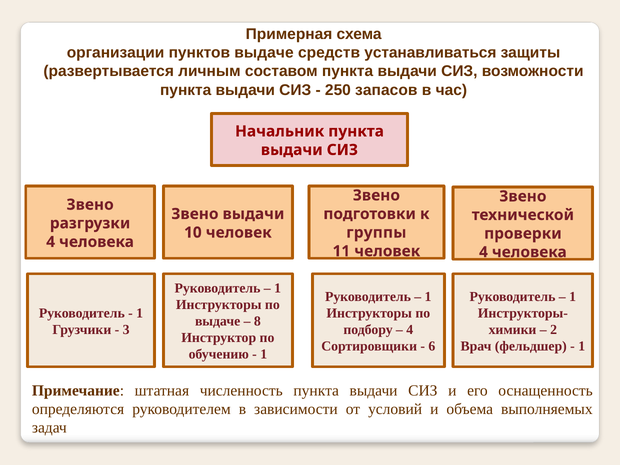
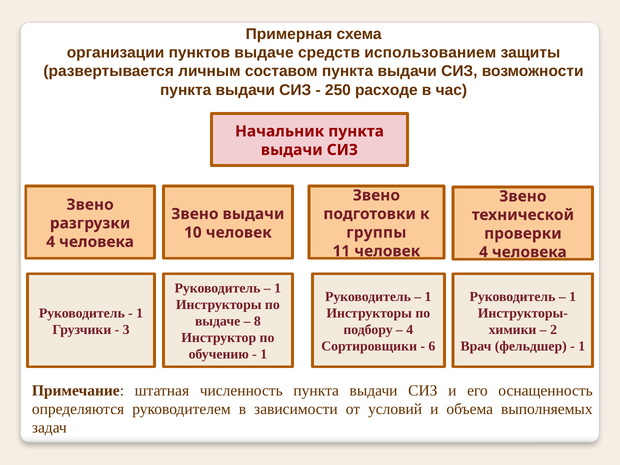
устанавливаться: устанавливаться -> использованием
запасов: запасов -> расходе
